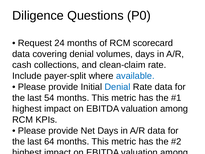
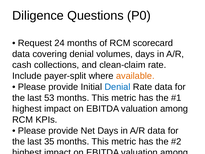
available colour: blue -> orange
54: 54 -> 53
64: 64 -> 35
